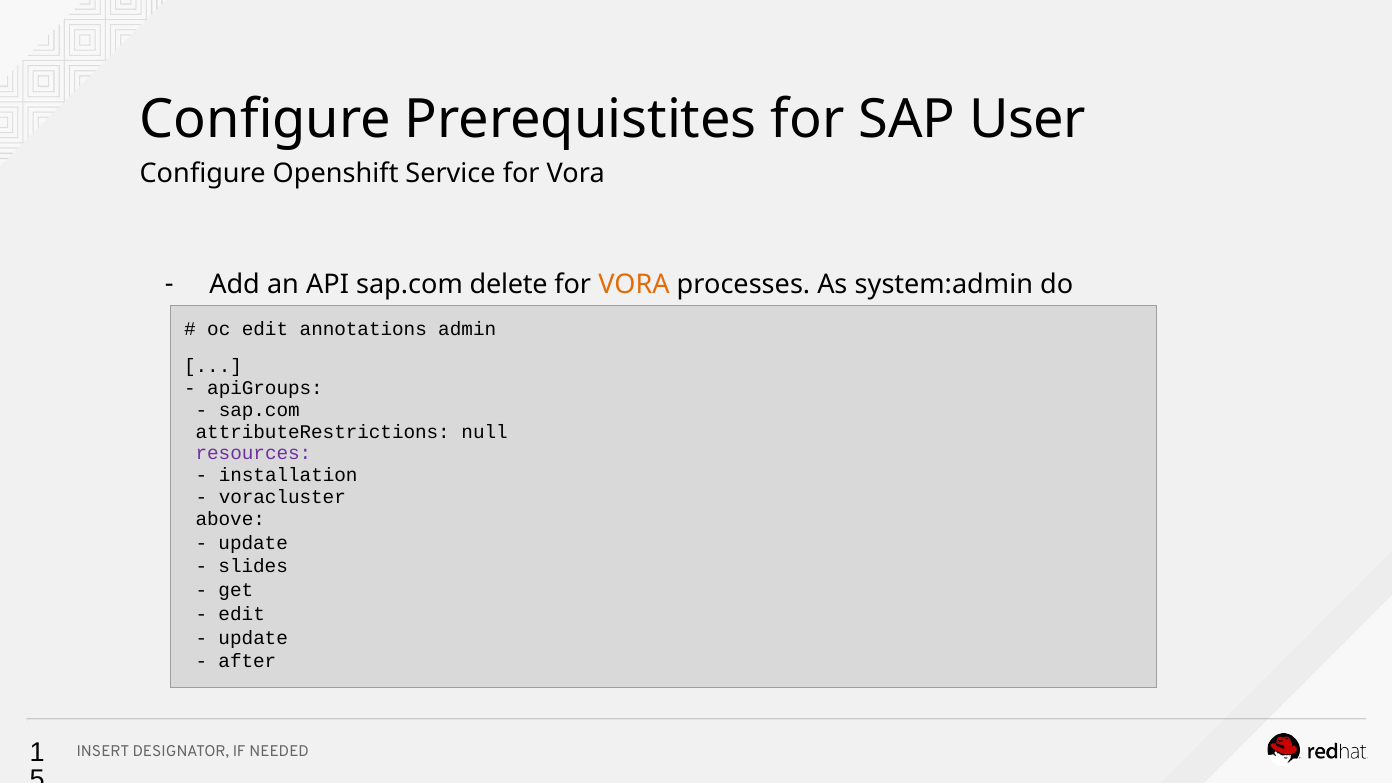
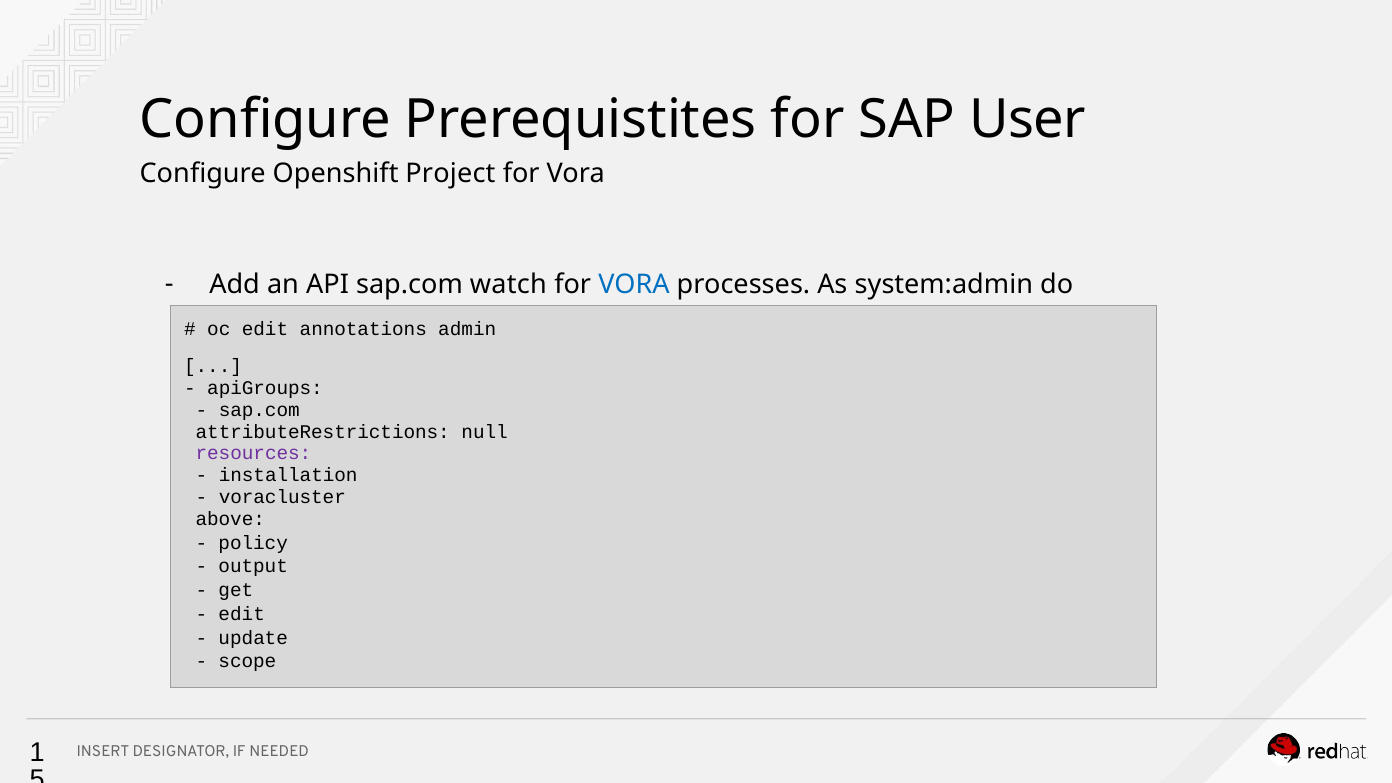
Service: Service -> Project
delete: delete -> watch
VORA at (634, 284) colour: orange -> blue
update at (253, 543): update -> policy
slides: slides -> output
after: after -> scope
